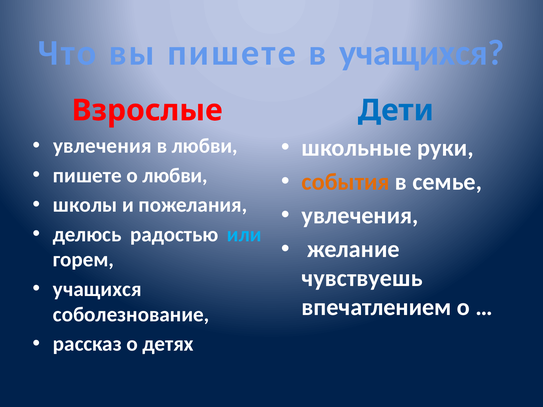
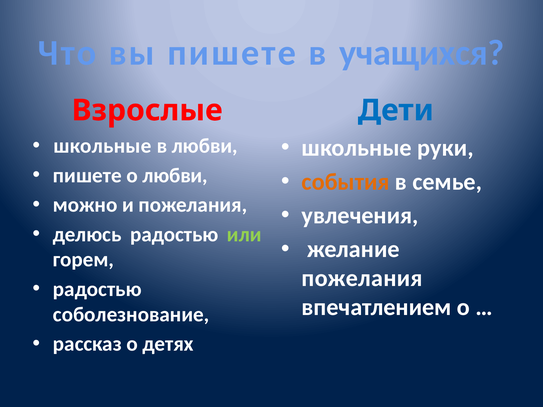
увлечения at (102, 146): увлечения -> школьные
школы: школы -> можно
или colour: light blue -> light green
чувствуешь at (362, 279): чувствуешь -> пожелания
учащихся at (97, 289): учащихся -> радостью
